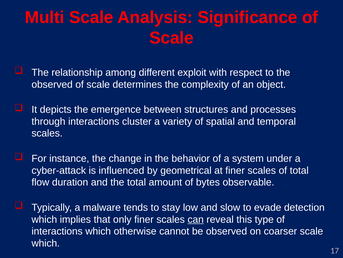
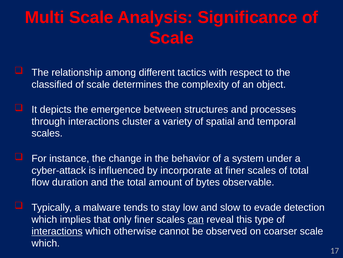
exploit: exploit -> tactics
observed at (52, 84): observed -> classified
geometrical: geometrical -> incorporate
interactions at (57, 231) underline: none -> present
